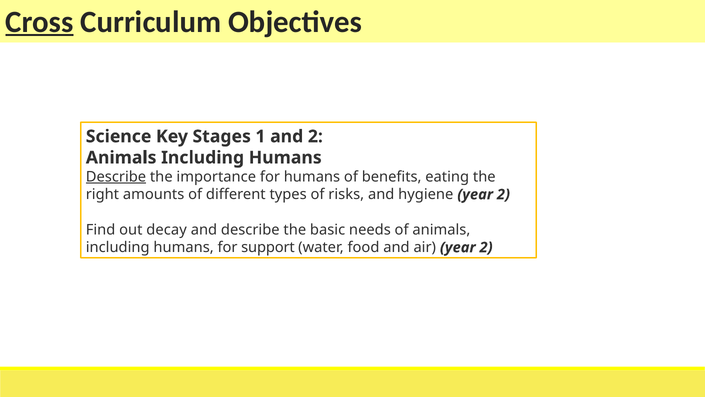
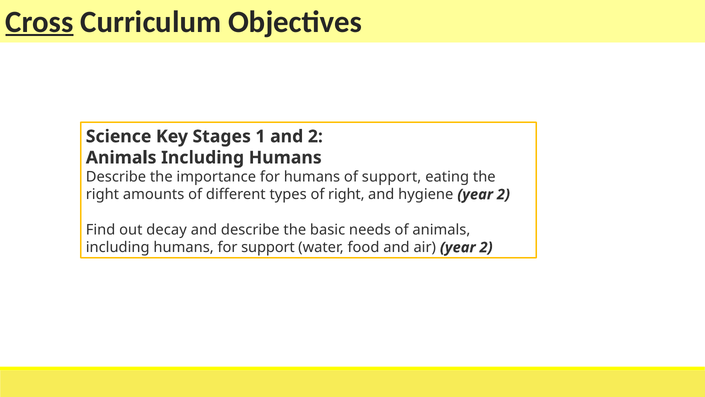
Describe at (116, 177) underline: present -> none
of benefits: benefits -> support
of risks: risks -> right
